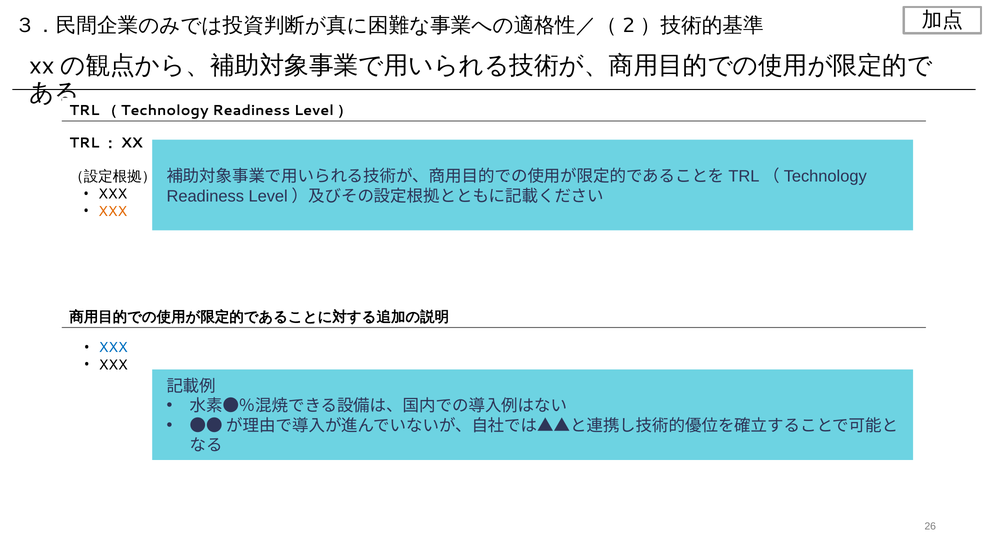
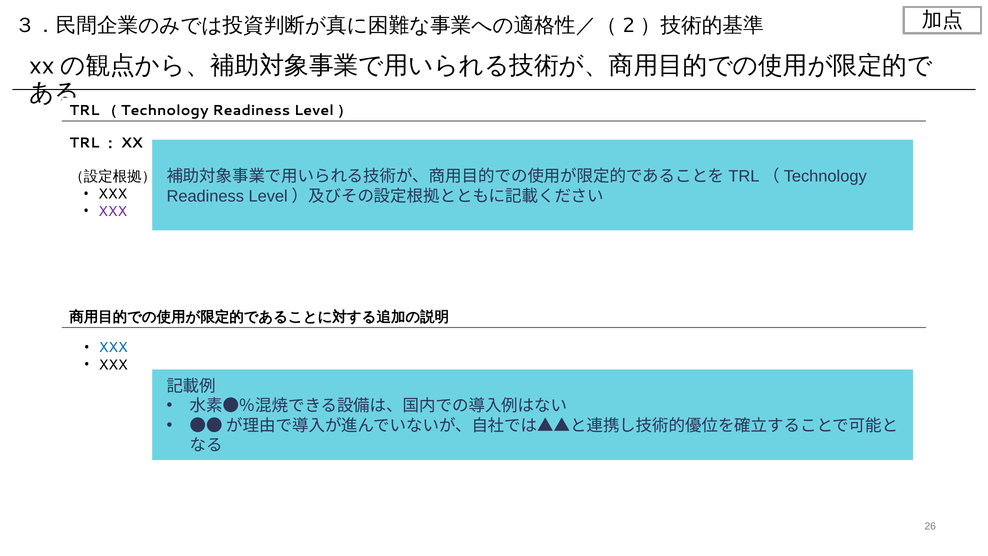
XXX at (113, 211) colour: orange -> purple
